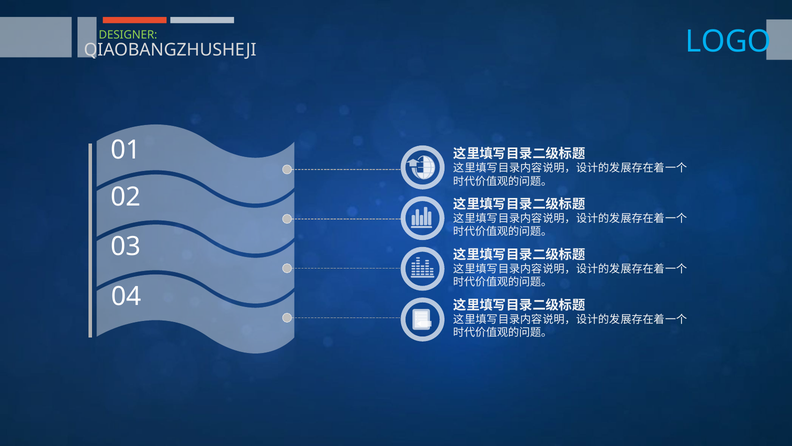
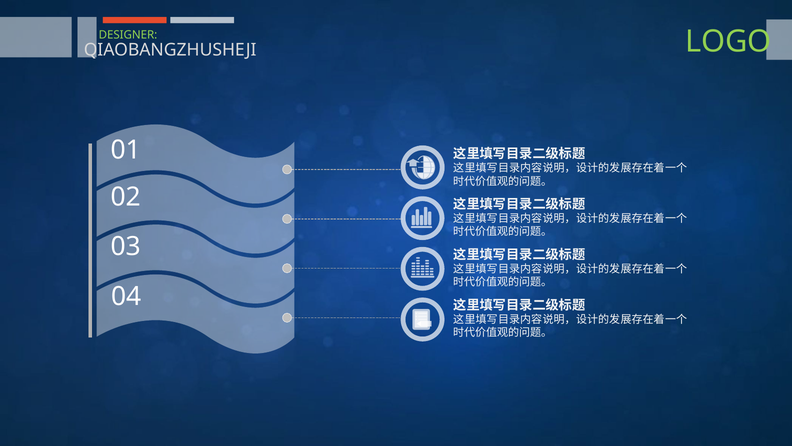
LOGO colour: light blue -> light green
